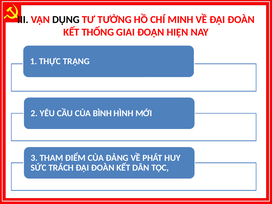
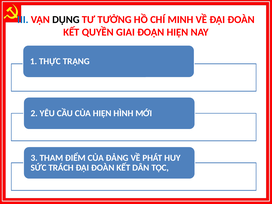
III colour: black -> blue
THỐNG: THỐNG -> QUYỀN
CỦA BÌNH: BÌNH -> HIỆN
